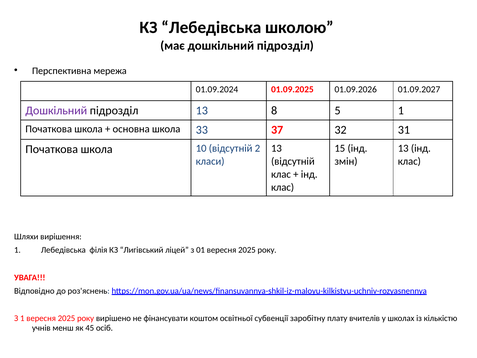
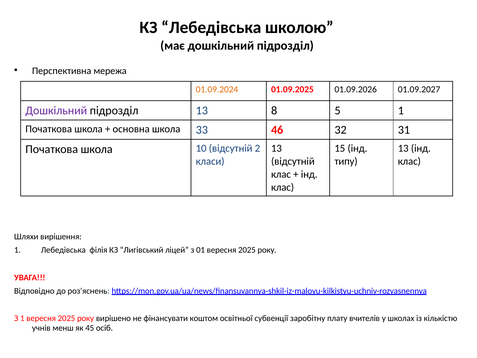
01.09.2024 colour: black -> orange
37: 37 -> 46
змін: змін -> типу
